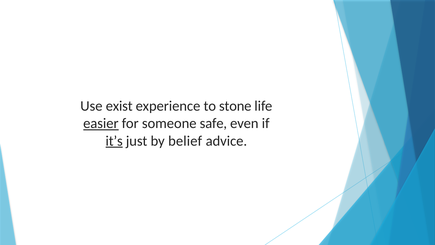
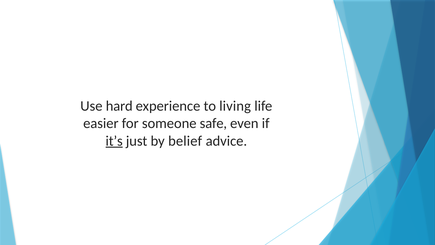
exist: exist -> hard
stone: stone -> living
easier underline: present -> none
